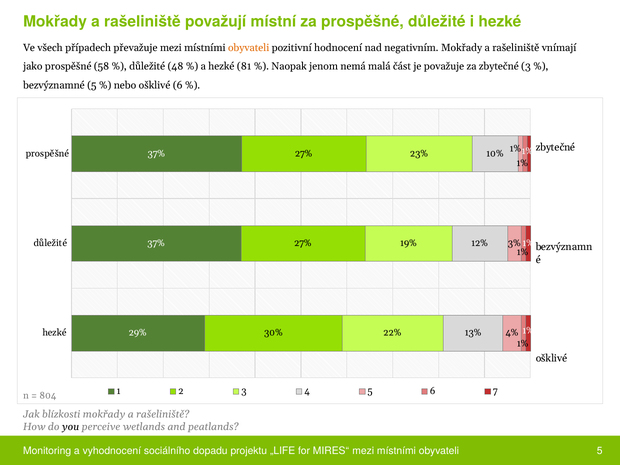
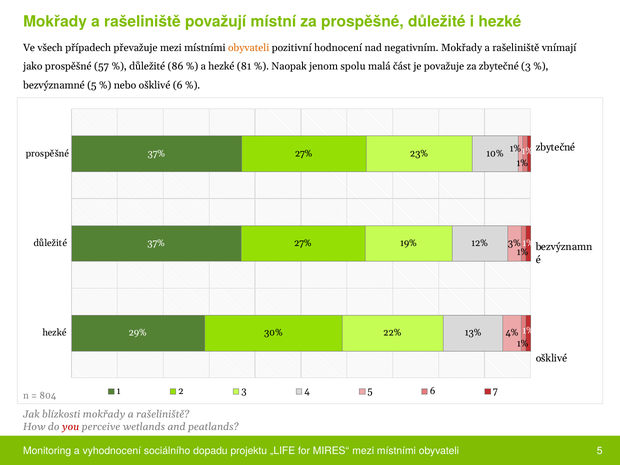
58: 58 -> 57
48: 48 -> 86
nemá: nemá -> spolu
you colour: black -> red
